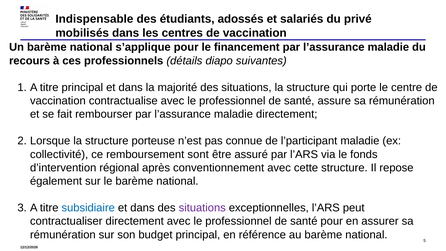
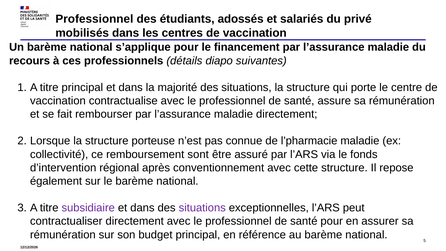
Indispensable at (94, 19): Indispensable -> Professionnel
l’participant: l’participant -> l’pharmacie
subsidiaire colour: blue -> purple
